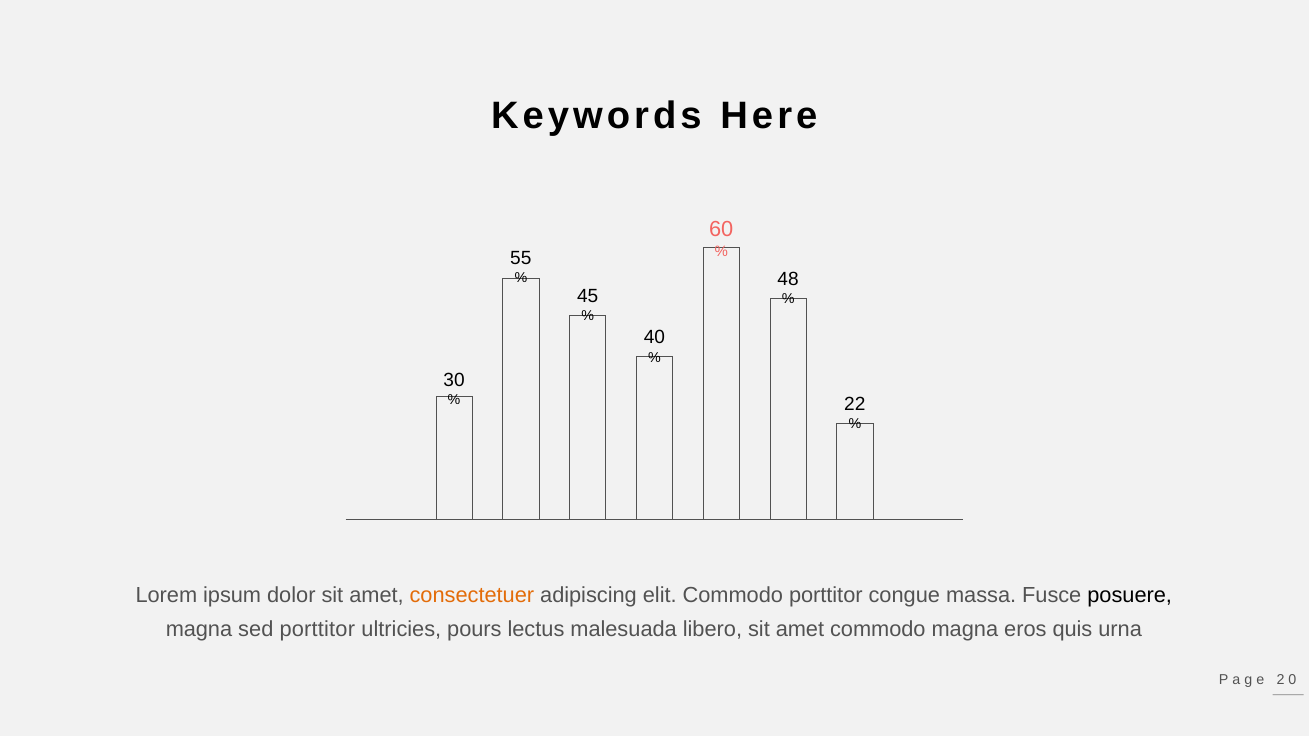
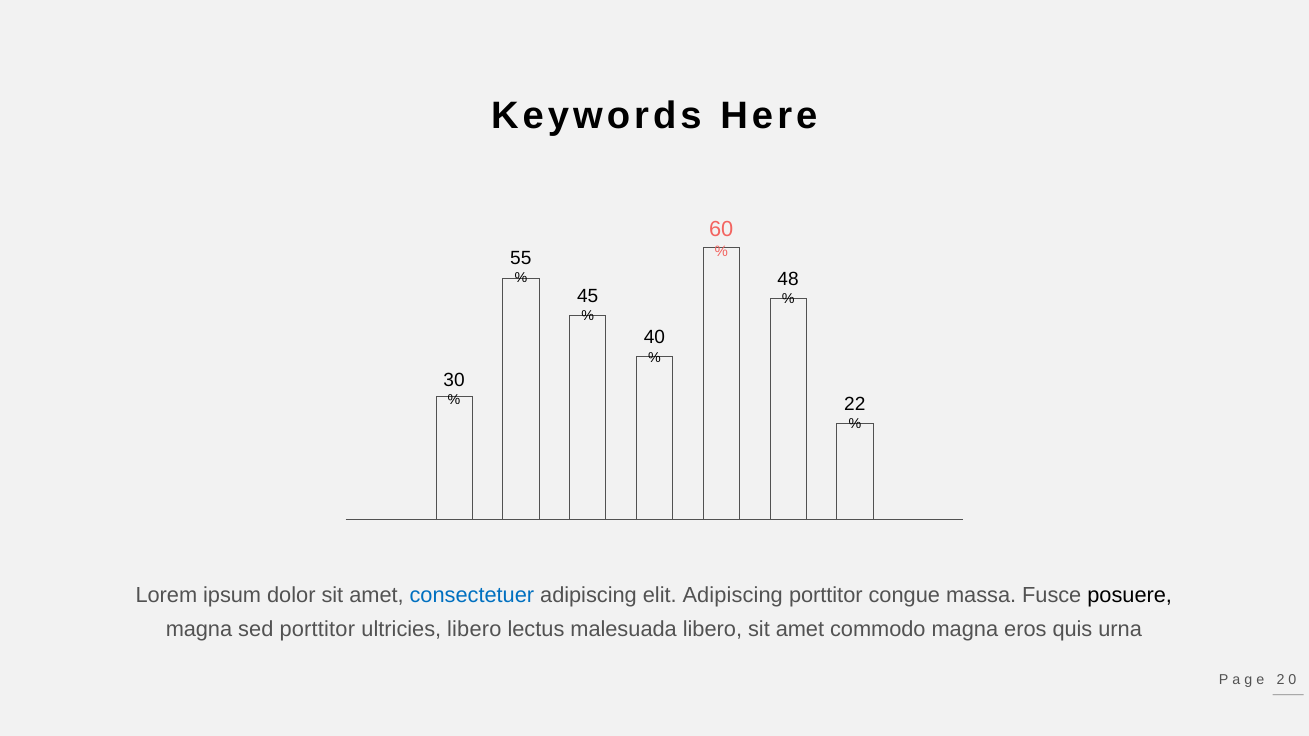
consectetuer colour: orange -> blue
elit Commodo: Commodo -> Adipiscing
ultricies pours: pours -> libero
